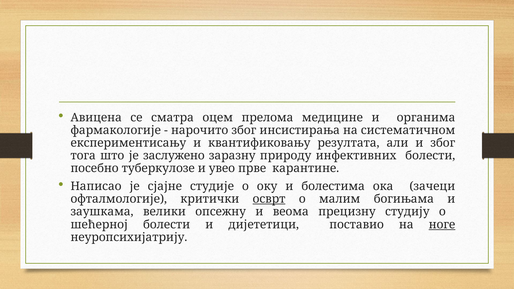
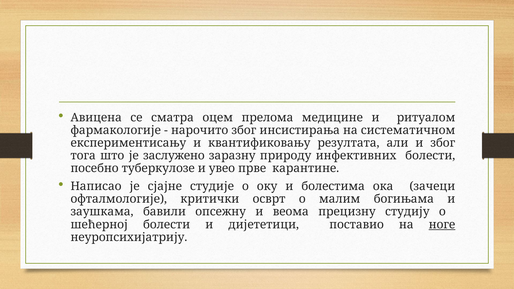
органима: органима -> ритуалом
осврт underline: present -> none
велики: велики -> бавили
